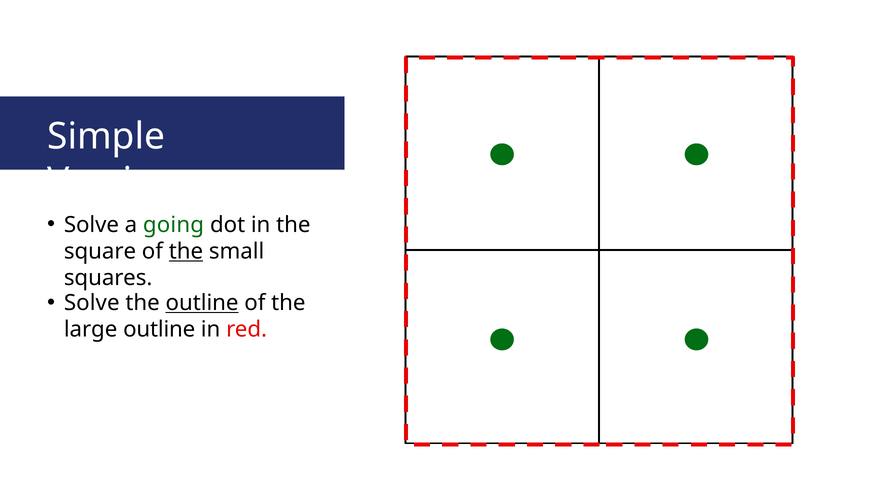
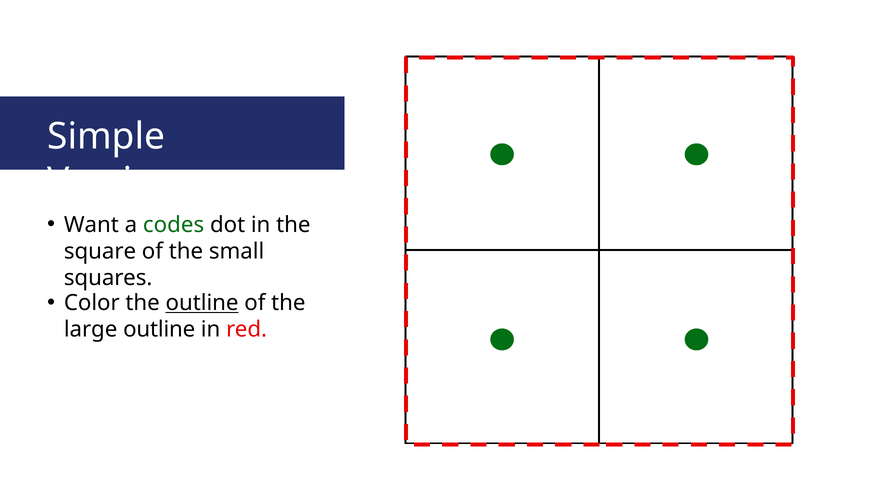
Solve at (91, 225): Solve -> Want
going: going -> codes
the at (186, 251) underline: present -> none
Solve at (92, 303): Solve -> Color
